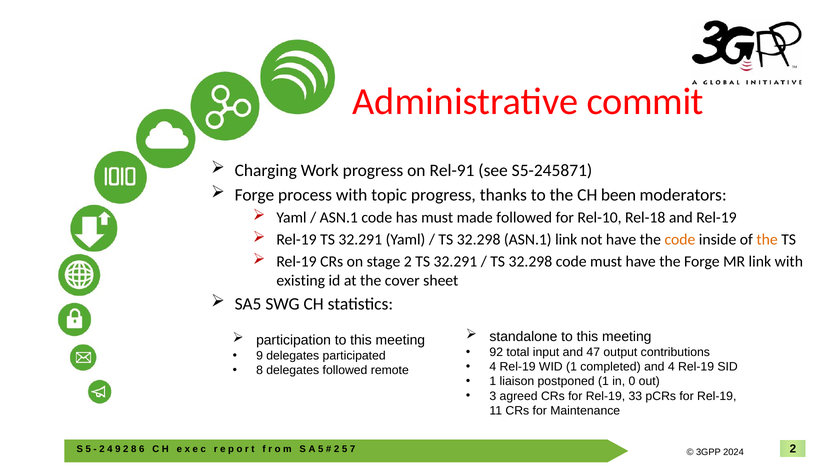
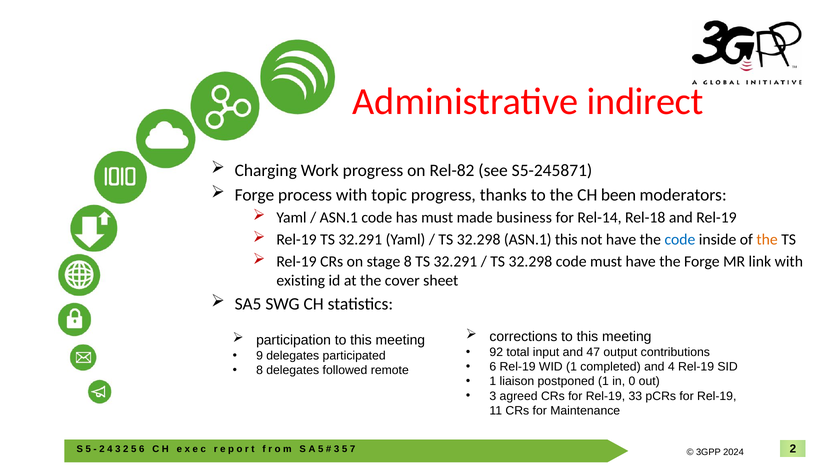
commit: commit -> indirect
Rel-91: Rel-91 -> Rel-82
made followed: followed -> business
Rel-10: Rel-10 -> Rel-14
ASN.1 link: link -> this
code at (680, 240) colour: orange -> blue
stage 2: 2 -> 8
standalone: standalone -> corrections
4 at (493, 367): 4 -> 6
4 9: 9 -> 3
8 at (134, 449): 8 -> 5
2 at (337, 449): 2 -> 3
